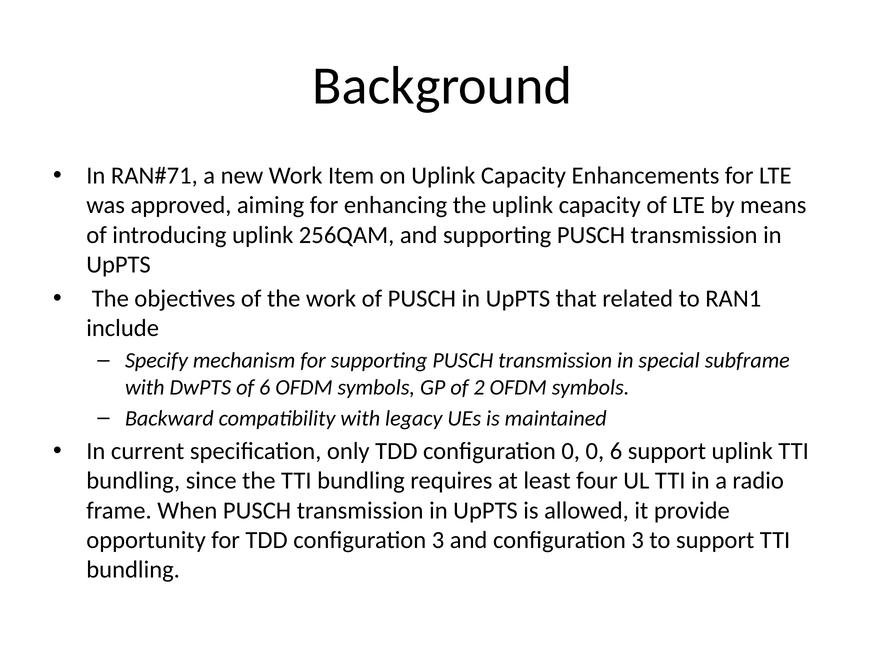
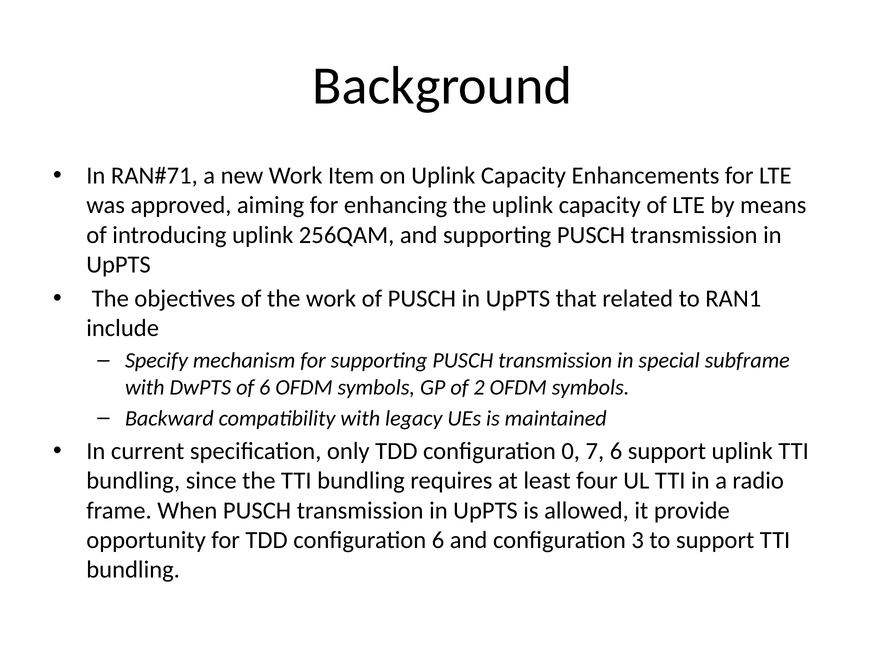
0 0: 0 -> 7
TDD configuration 3: 3 -> 6
